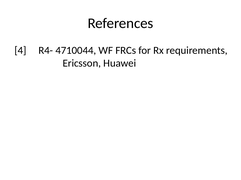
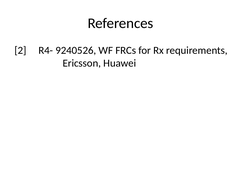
4: 4 -> 2
4710044: 4710044 -> 9240526
